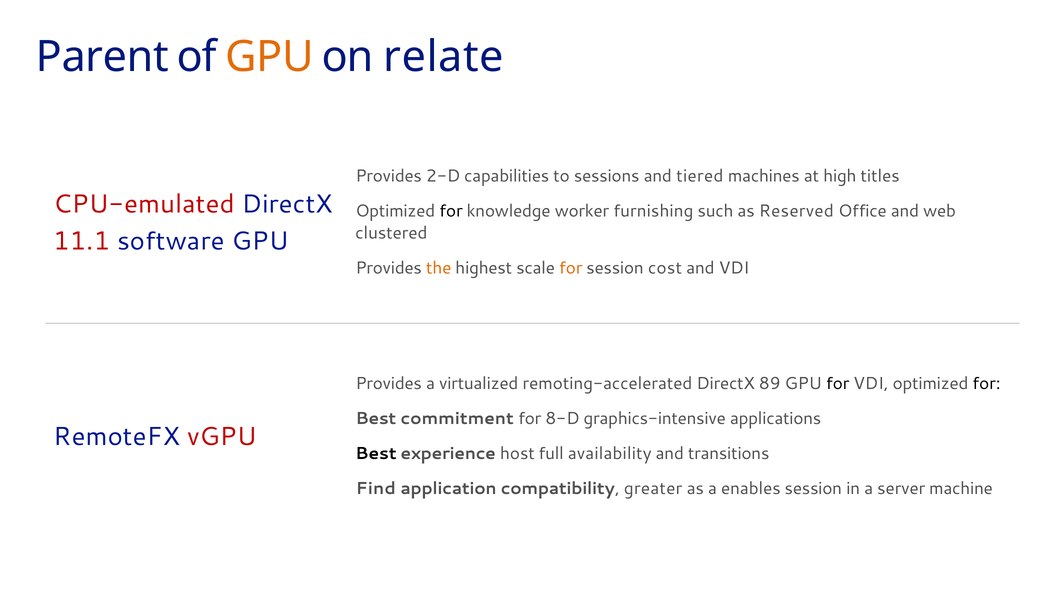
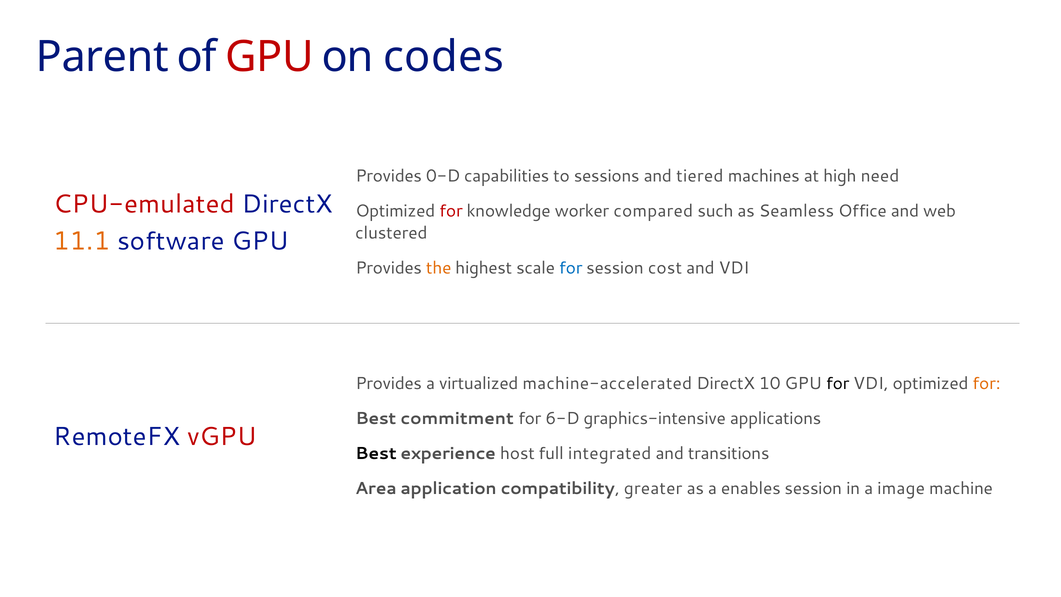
GPU at (269, 57) colour: orange -> red
relate: relate -> codes
2-D: 2-D -> 0-D
titles: titles -> need
for at (451, 211) colour: black -> red
furnishing: furnishing -> compared
Reserved: Reserved -> Seamless
11.1 colour: red -> orange
for at (571, 268) colour: orange -> blue
remoting-accelerated: remoting-accelerated -> machine-accelerated
89: 89 -> 10
for at (986, 383) colour: black -> orange
8-D: 8-D -> 6-D
availability: availability -> integrated
Find: Find -> Area
server: server -> image
